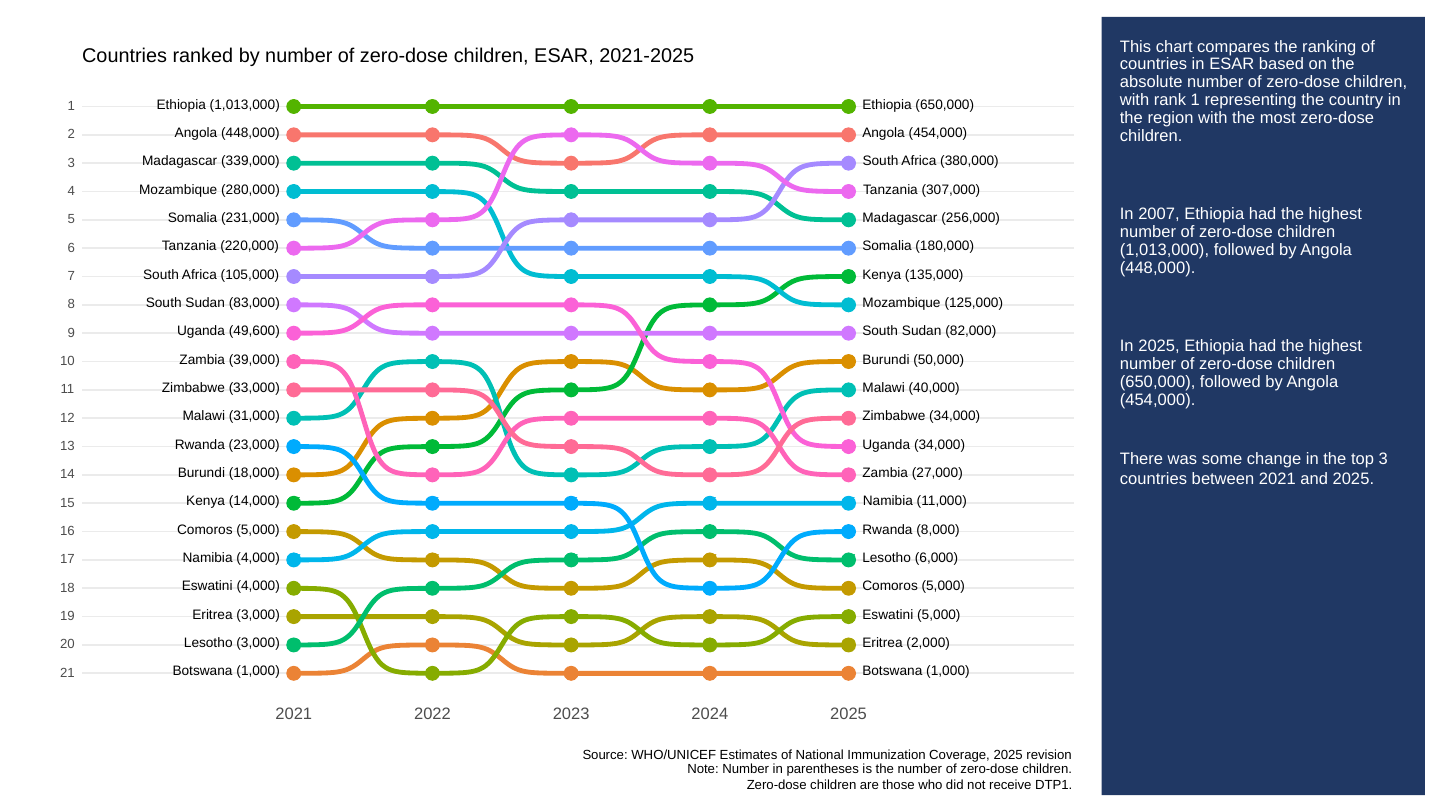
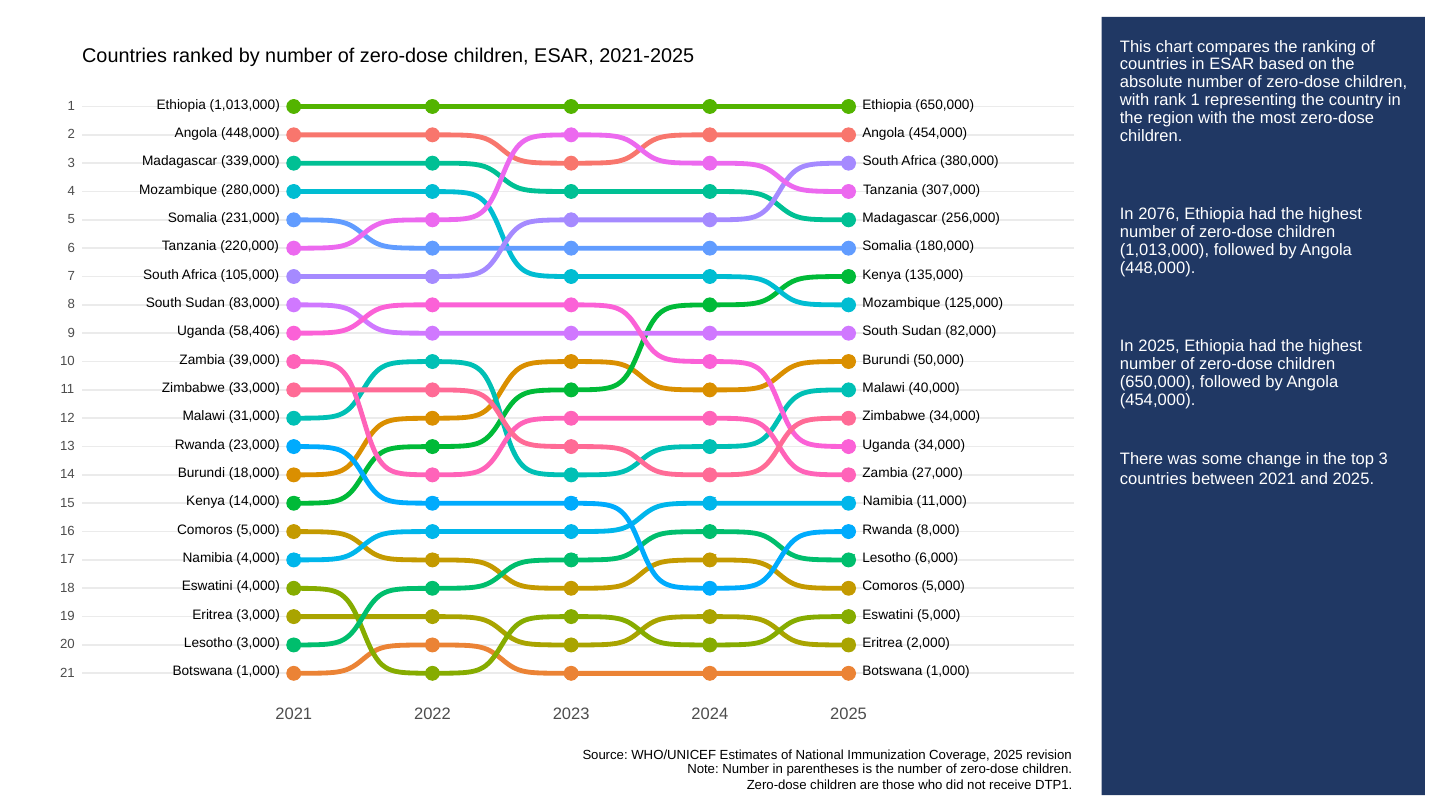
2007: 2007 -> 2076
49,600: 49,600 -> 58,406
